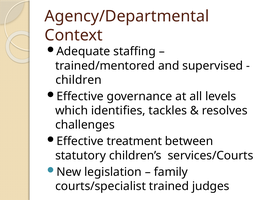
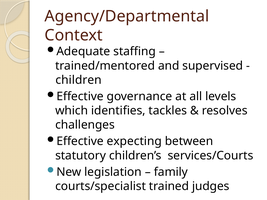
treatment: treatment -> expecting
